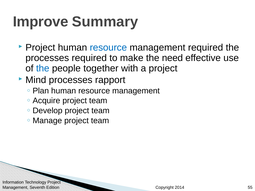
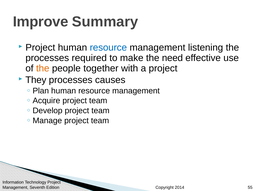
management required: required -> listening
the at (43, 68) colour: blue -> orange
Mind: Mind -> They
rapport: rapport -> causes
